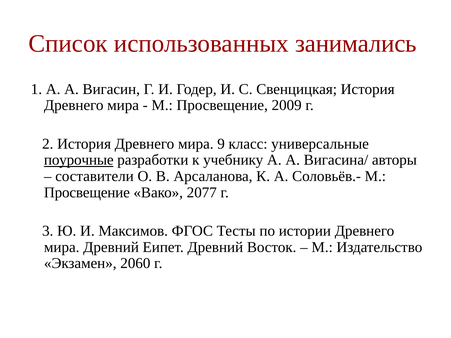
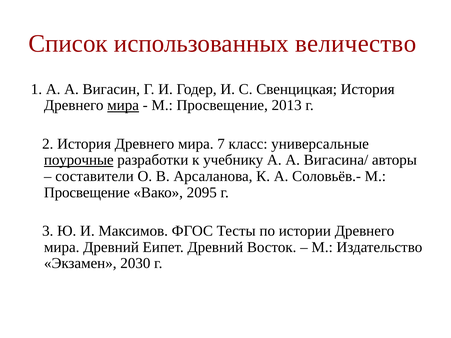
занимались: занимались -> величество
мира at (123, 105) underline: none -> present
2009: 2009 -> 2013
9: 9 -> 7
2077: 2077 -> 2095
2060: 2060 -> 2030
